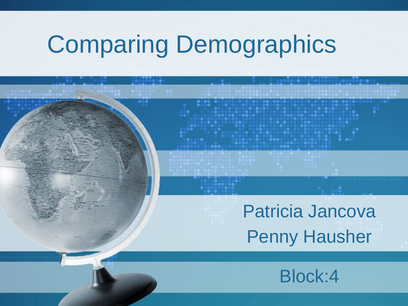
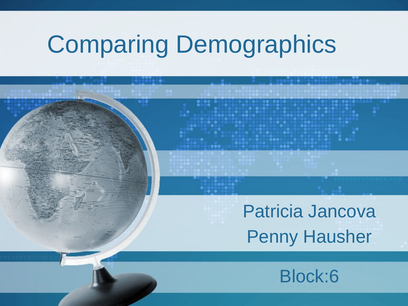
Block:4: Block:4 -> Block:6
